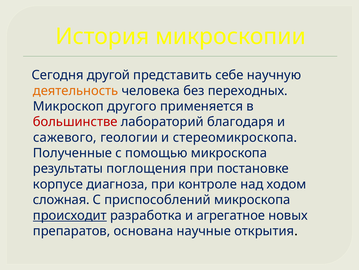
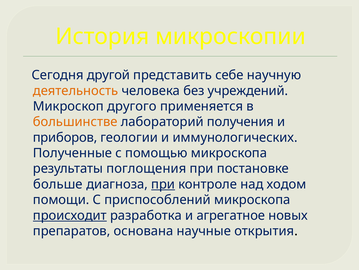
переходных: переходных -> учреждений
большинстве colour: red -> orange
благодаря: благодаря -> получения
сажевого: сажевого -> приборов
стереомикроскопа: стереомикроскопа -> иммунологических
корпусе: корпусе -> больше
при at (163, 184) underline: none -> present
сложная: сложная -> помощи
